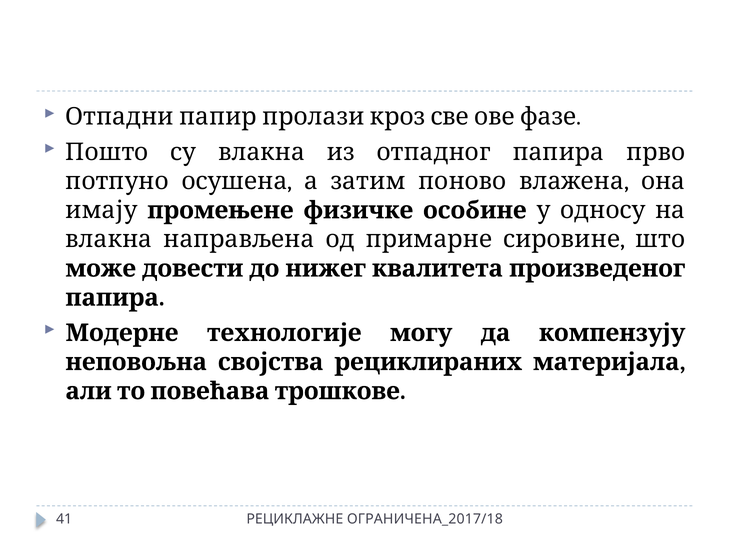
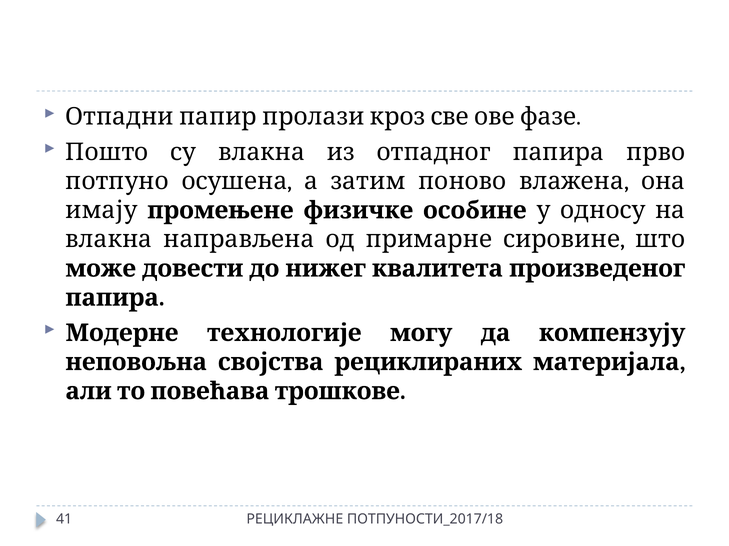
ОГРАНИЧЕНА_2017/18: ОГРАНИЧЕНА_2017/18 -> ПОТПУНОСТИ_2017/18
